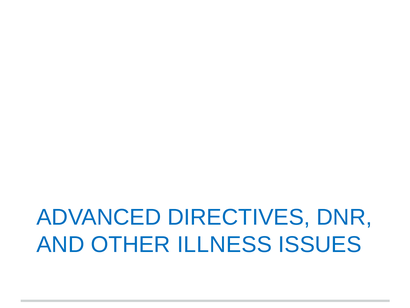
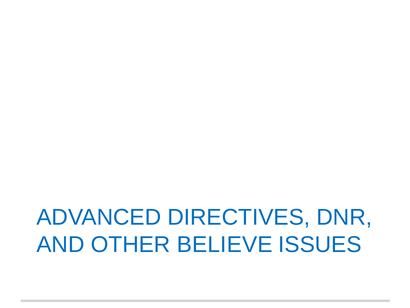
ILLNESS: ILLNESS -> BELIEVE
